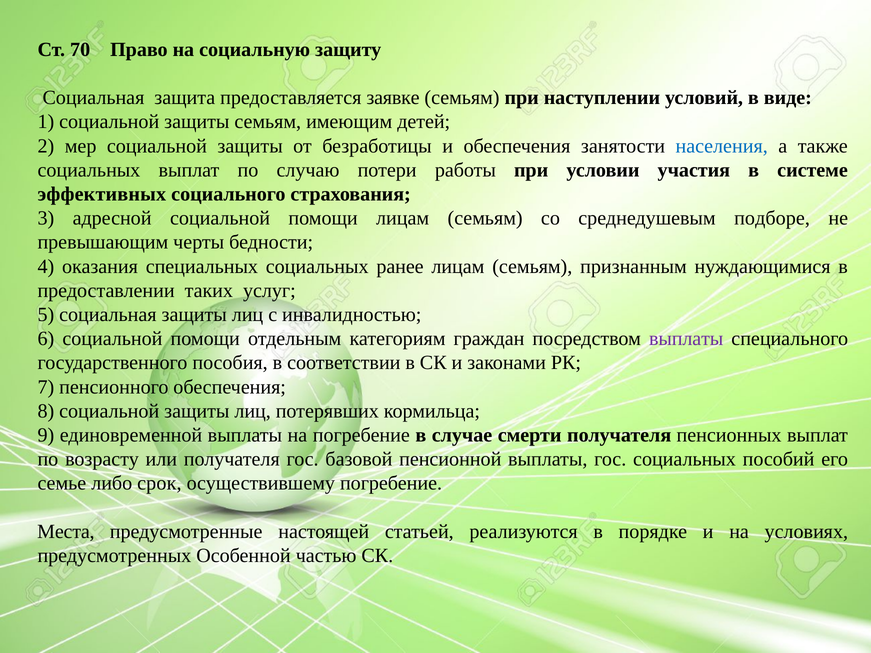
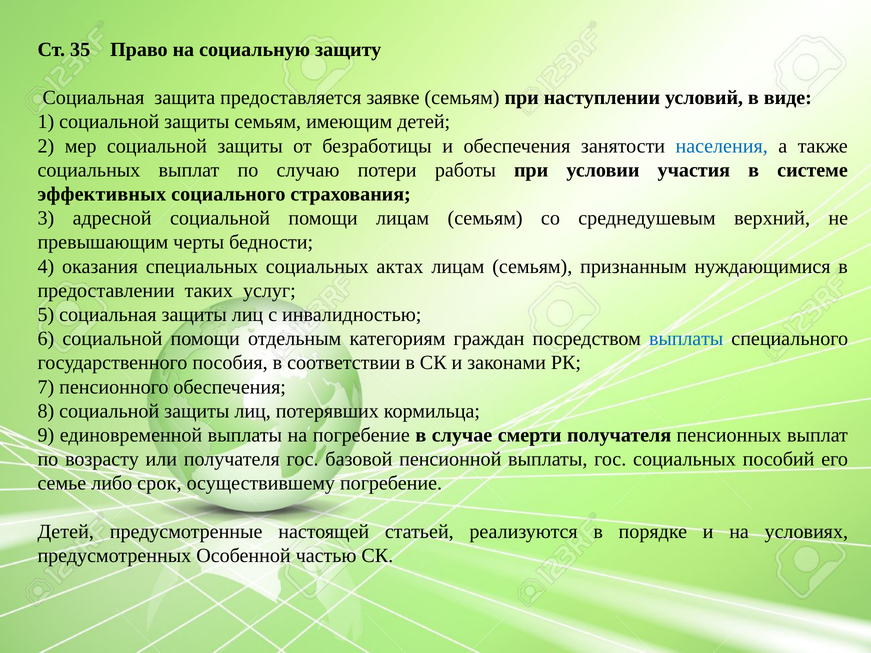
70: 70 -> 35
подборе: подборе -> верхний
ранее: ранее -> актах
выплаты at (686, 339) colour: purple -> blue
Места at (66, 532): Места -> Детей
